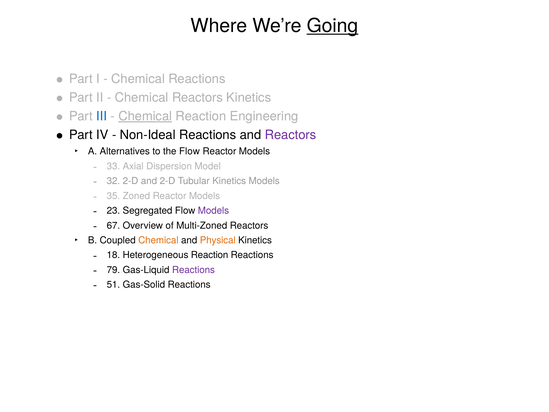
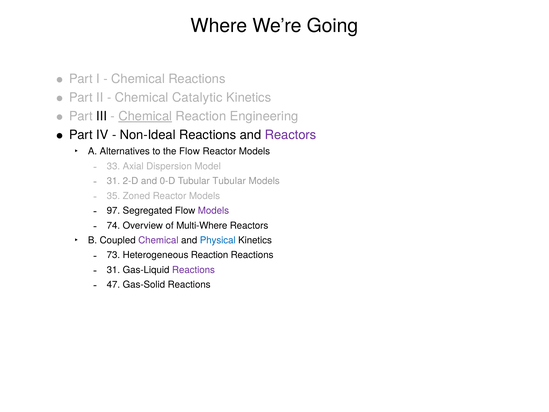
Going underline: present -> none
Chemical Reactors: Reactors -> Catalytic
III colour: blue -> black
32 at (113, 181): 32 -> 31
and 2-D: 2-D -> 0-D
Tubular Kinetics: Kinetics -> Tubular
23: 23 -> 97
67: 67 -> 74
Multi-Zoned: Multi-Zoned -> Multi-Where
Chemical at (158, 240) colour: orange -> purple
Physical colour: orange -> blue
18: 18 -> 73
79 at (113, 270): 79 -> 31
51: 51 -> 47
